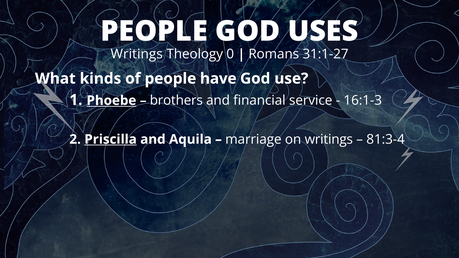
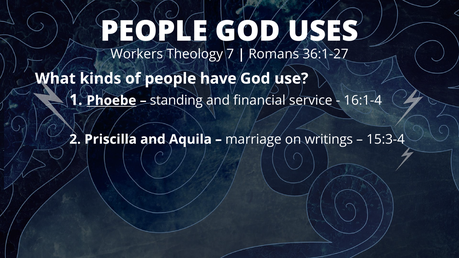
Writings at (137, 54): Writings -> Workers
0: 0 -> 7
31:1-27: 31:1-27 -> 36:1-27
brothers: brothers -> standing
16:1-3: 16:1-3 -> 16:1-4
Priscilla underline: present -> none
81:3-4: 81:3-4 -> 15:3-4
